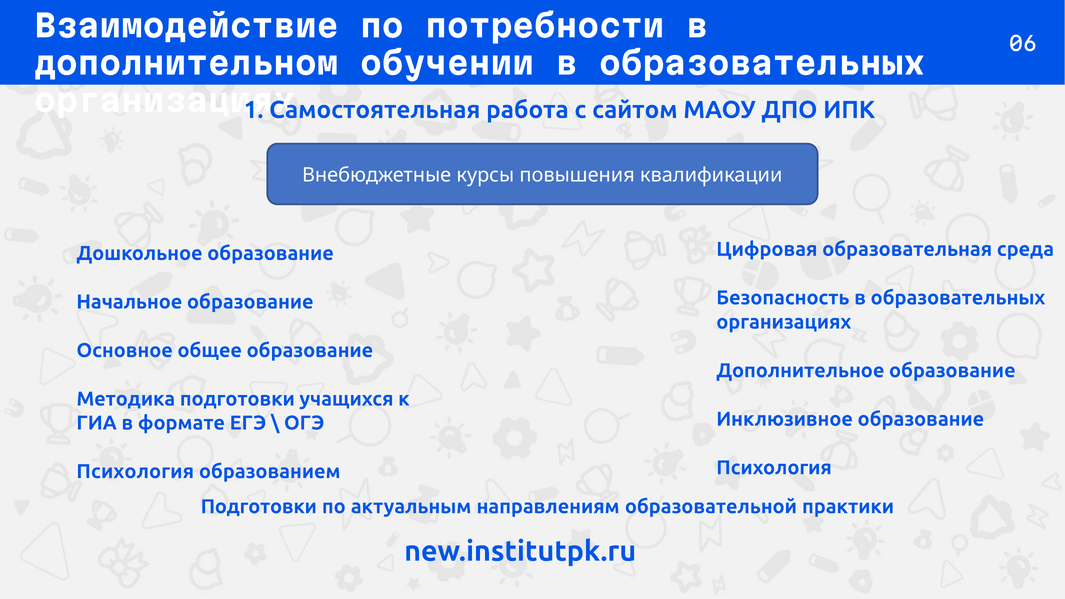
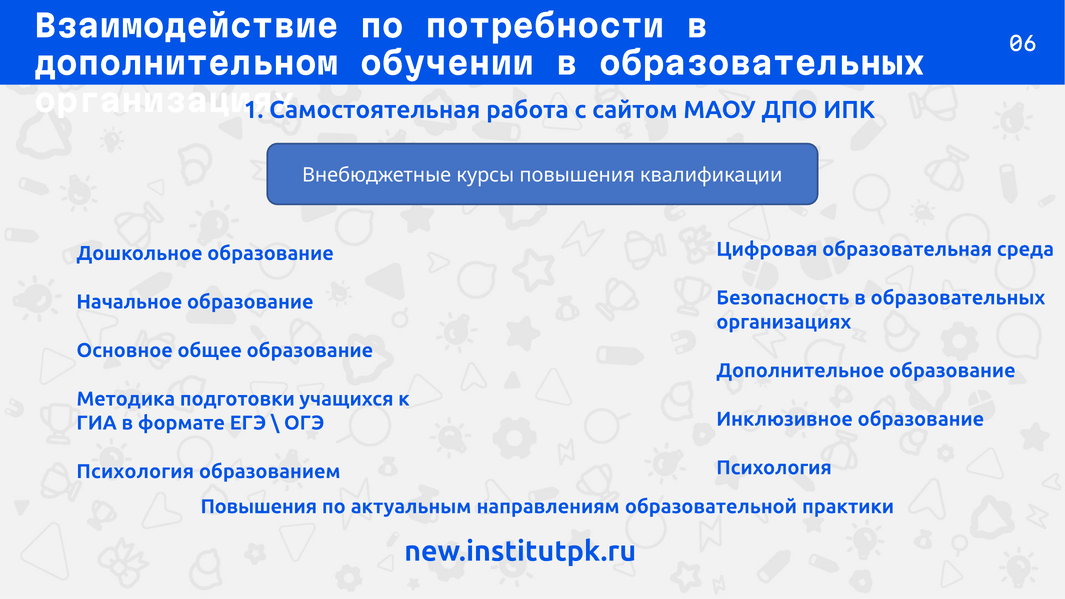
Подготовки at (259, 507): Подготовки -> Повышения
